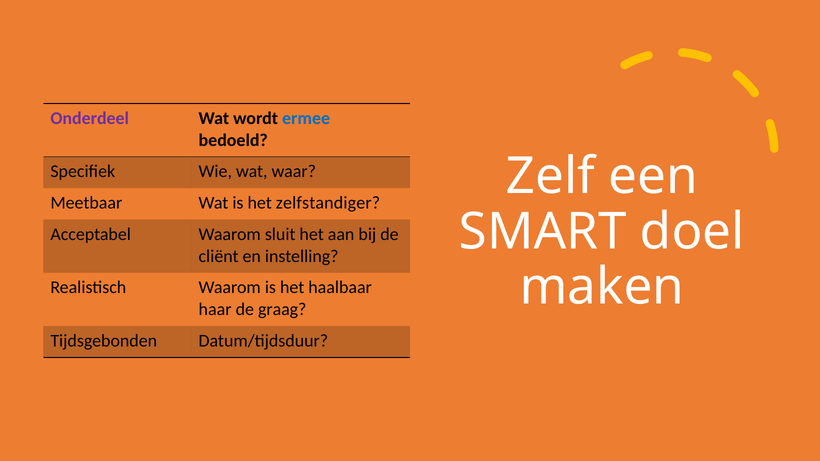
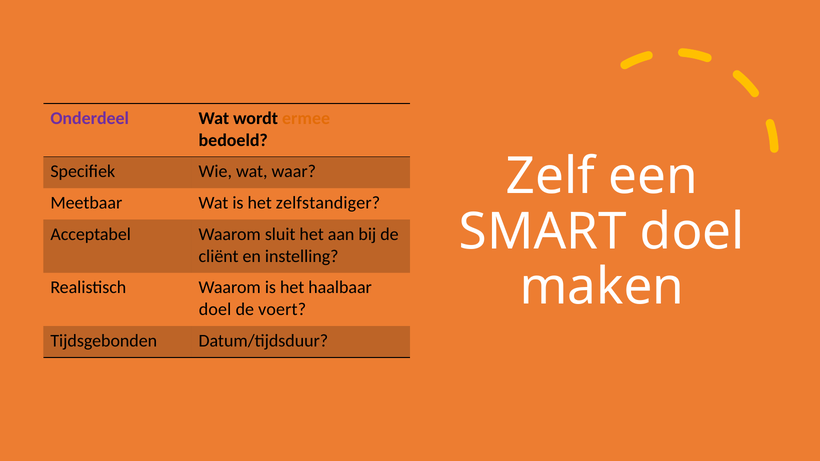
ermee colour: blue -> orange
haar at (215, 310): haar -> doel
graag: graag -> voert
